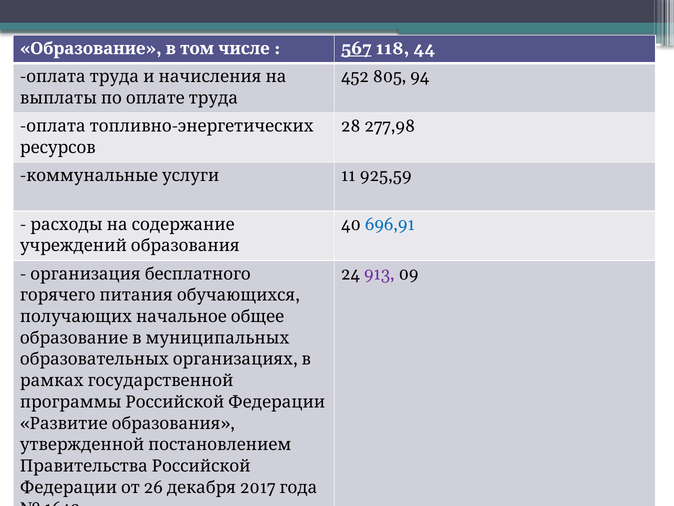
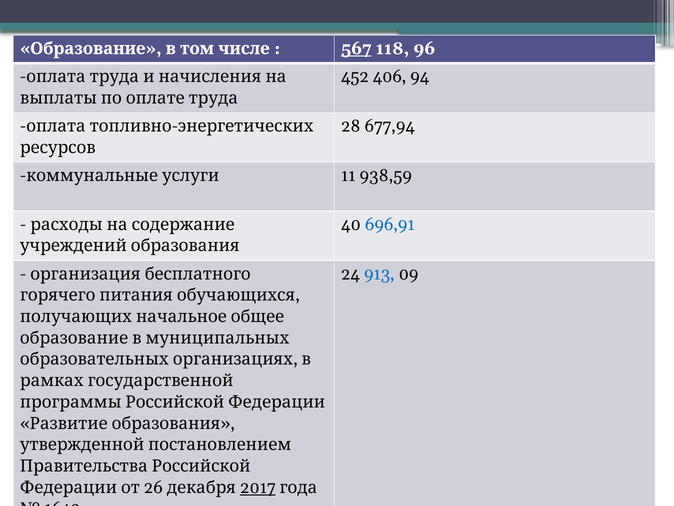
44: 44 -> 96
805: 805 -> 406
277,98: 277,98 -> 677,94
925,59: 925,59 -> 938,59
913 colour: purple -> blue
2017 underline: none -> present
